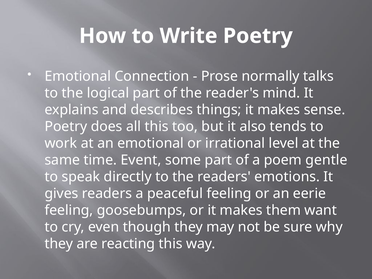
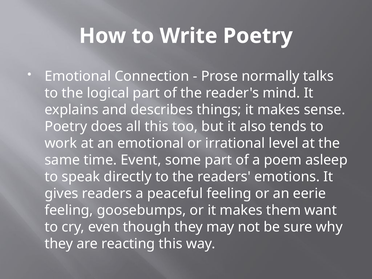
gentle: gentle -> asleep
